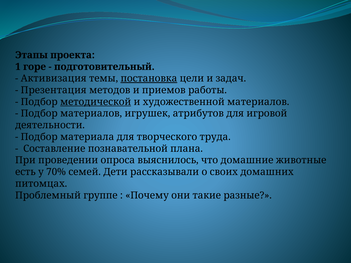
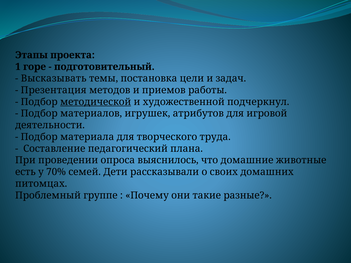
Активизация: Активизация -> Высказывать
постановка underline: present -> none
художественной материалов: материалов -> подчеркнул
познавательной: познавательной -> педагогический
